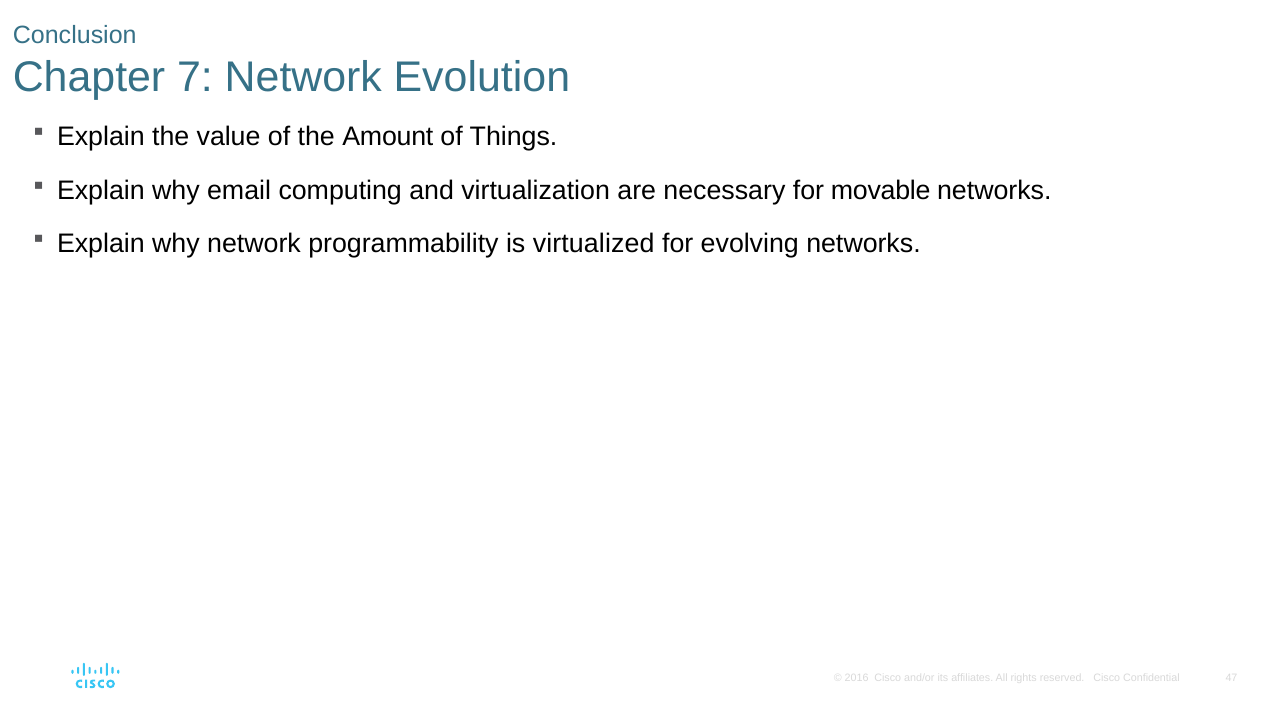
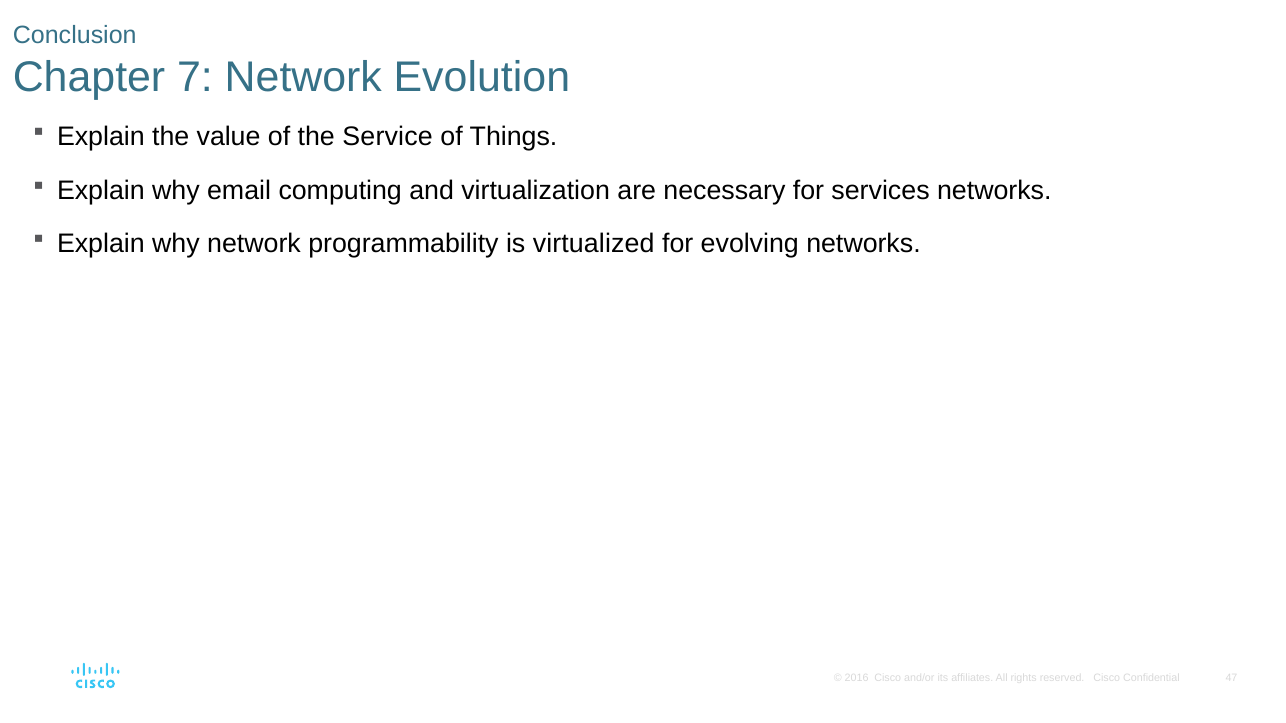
Amount: Amount -> Service
movable: movable -> services
